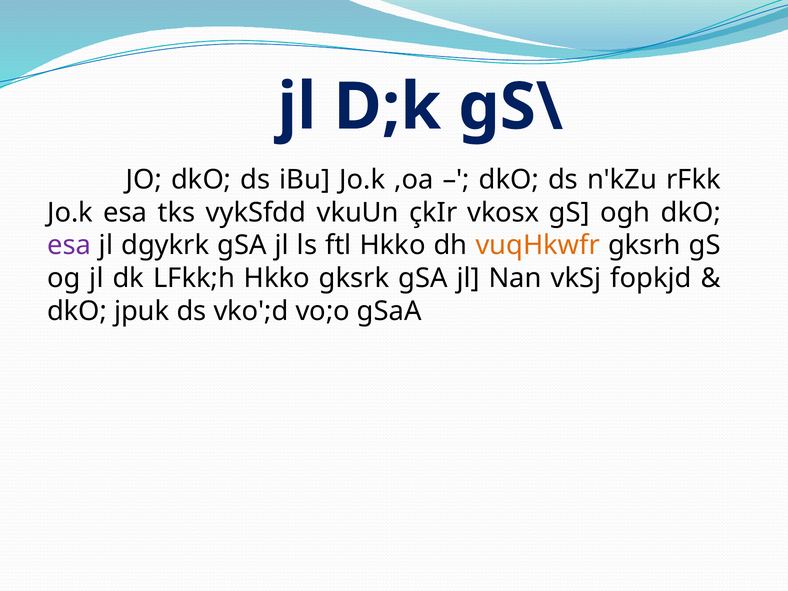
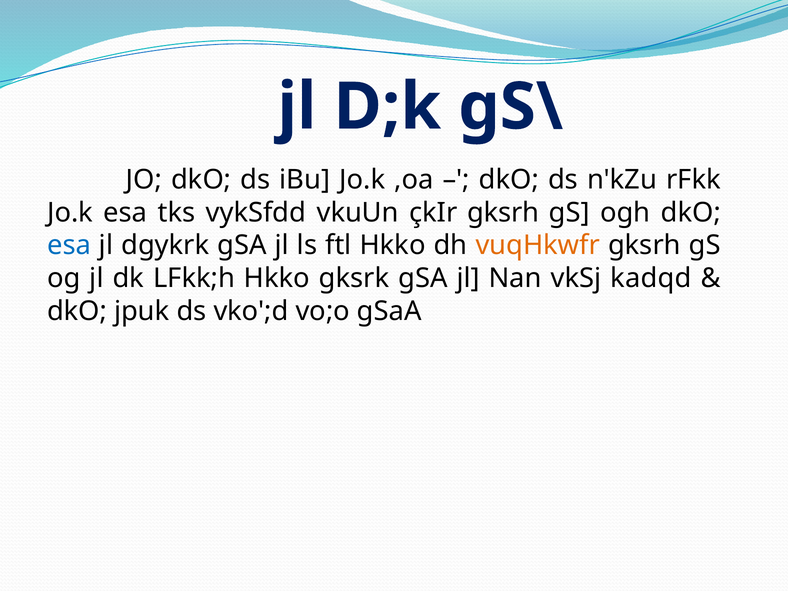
çkIr vkosx: vkosx -> gksrh
esa at (69, 245) colour: purple -> blue
fopkjd: fopkjd -> kadqd
